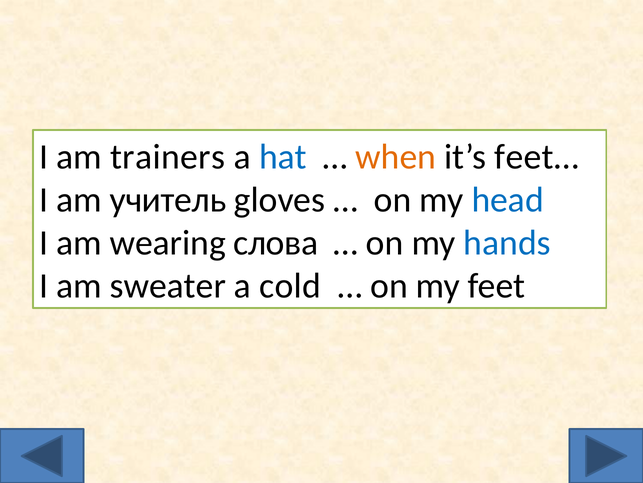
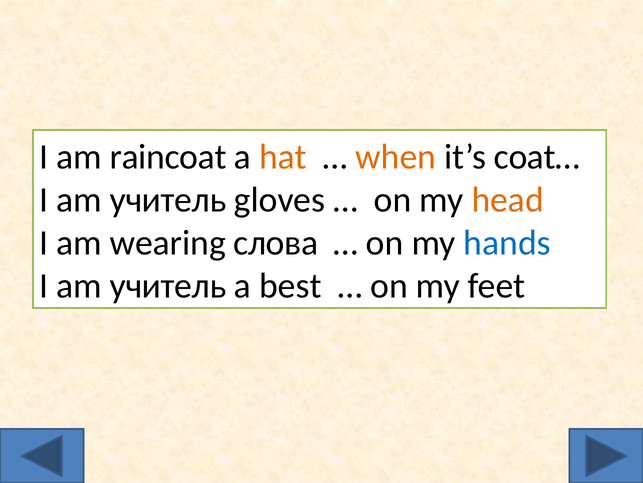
trainers: trainers -> raincoat
hat colour: blue -> orange
feet…: feet… -> coat…
head colour: blue -> orange
sweater at (168, 285): sweater -> учитель
cold: cold -> best
